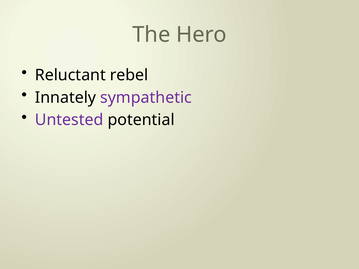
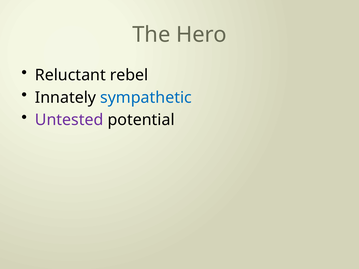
sympathetic colour: purple -> blue
